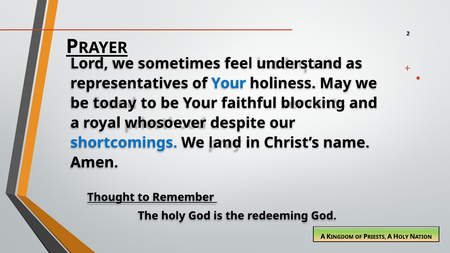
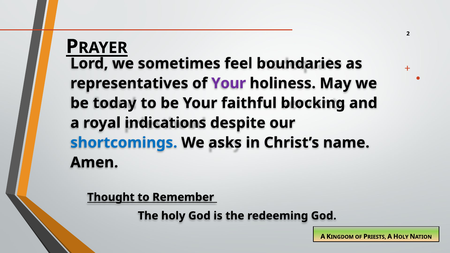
understand: understand -> boundaries
Your at (229, 83) colour: blue -> purple
whosoever: whosoever -> indications
land: land -> asks
